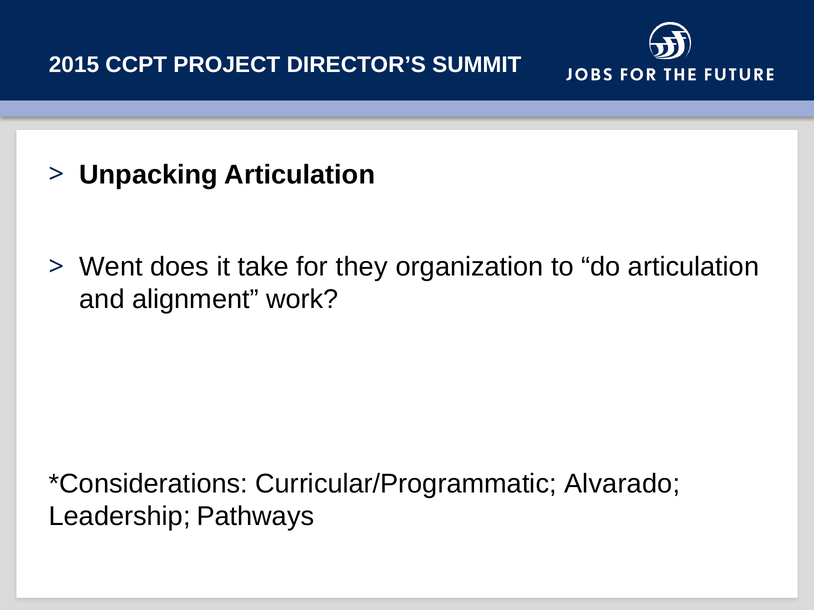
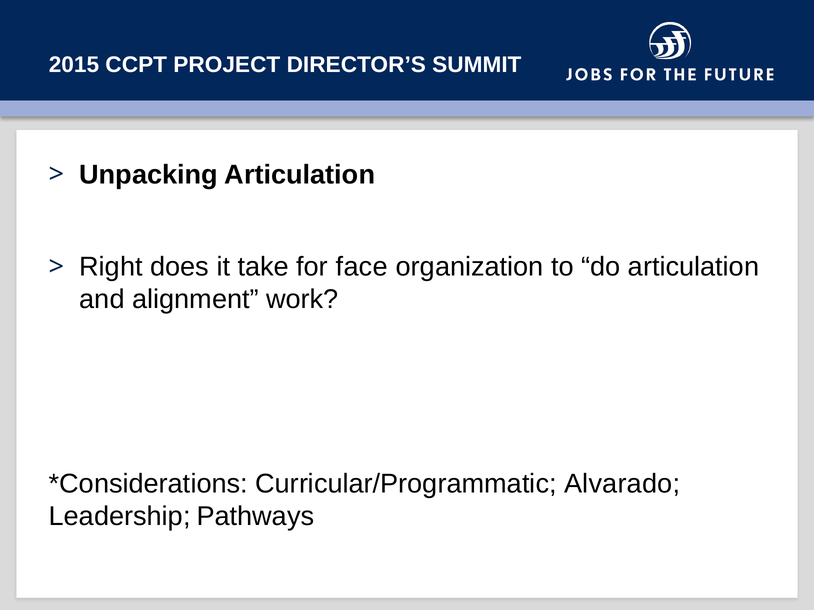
Went: Went -> Right
they: they -> face
